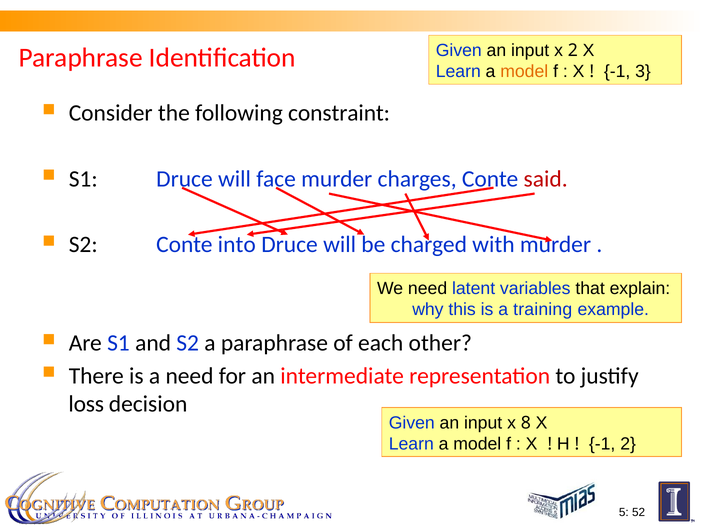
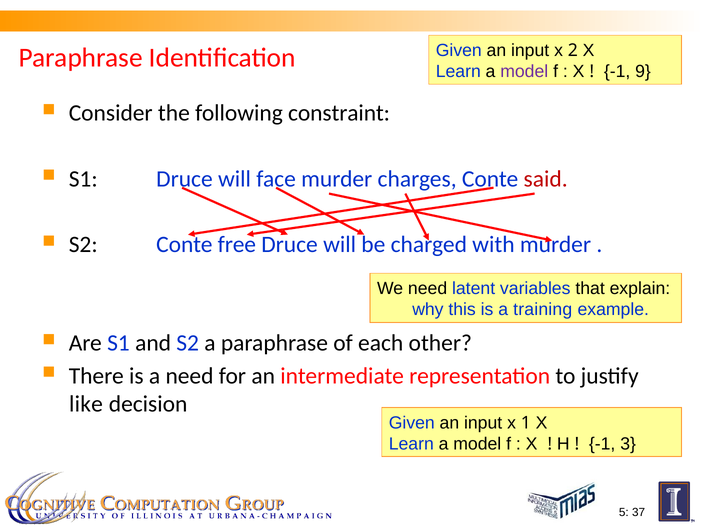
model at (524, 72) colour: orange -> purple
3: 3 -> 9
into: into -> free
loss: loss -> like
8: 8 -> 1
-1 2: 2 -> 3
52: 52 -> 37
